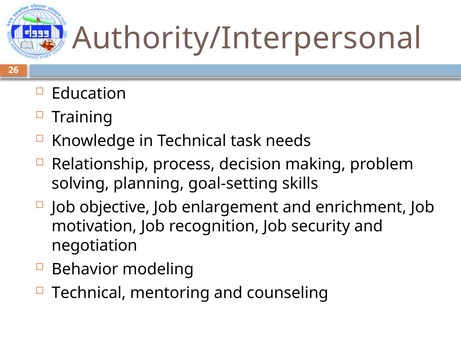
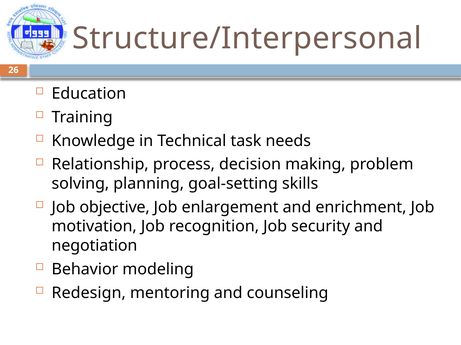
Authority/Interpersonal: Authority/Interpersonal -> Structure/Interpersonal
Technical at (89, 293): Technical -> Redesign
